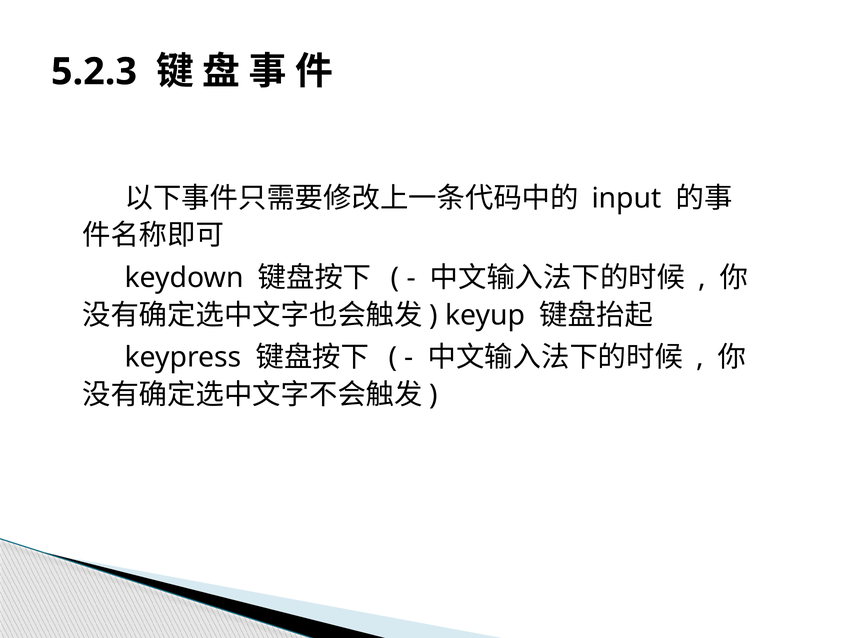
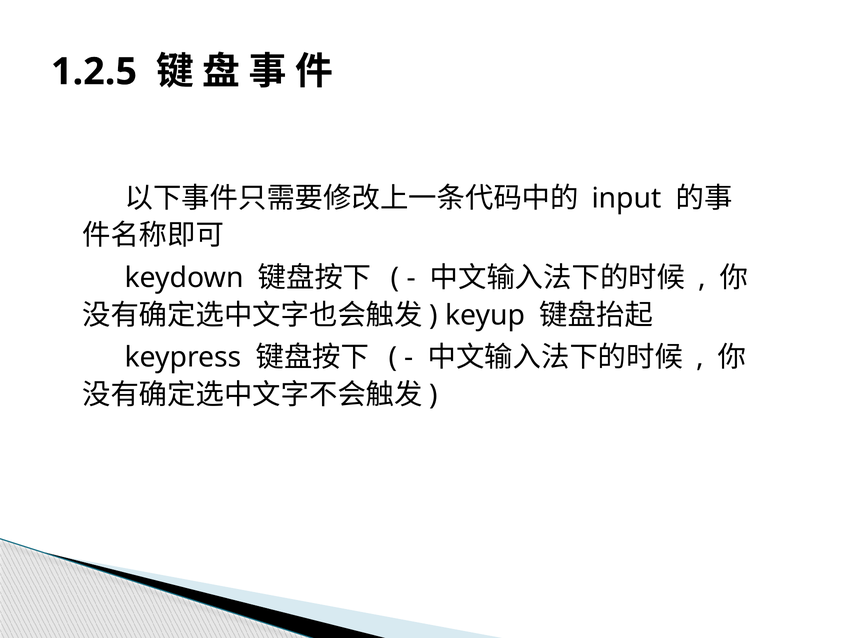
5.2.3: 5.2.3 -> 1.2.5
